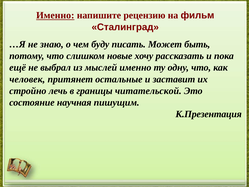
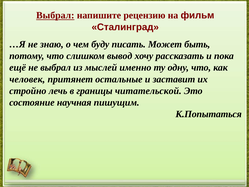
Именно at (55, 15): Именно -> Выбрал
новые: новые -> вывод
К.Презентация: К.Презентация -> К.Попытаться
